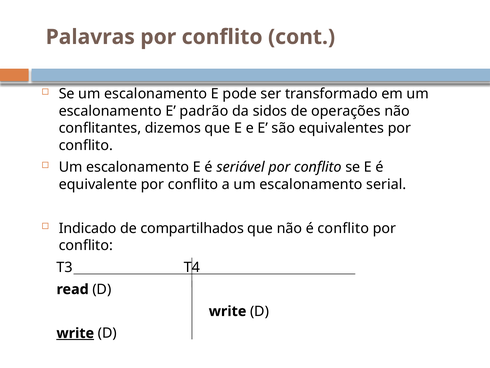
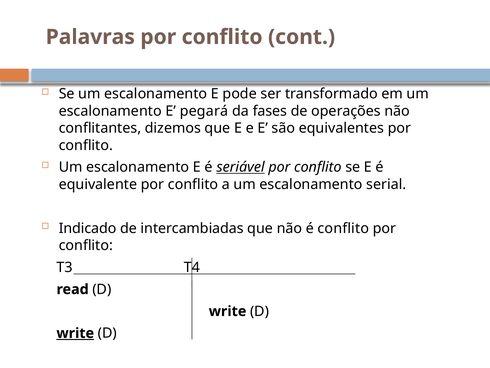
padrão: padrão -> pegará
sidos: sidos -> fases
seriável underline: none -> present
compartilhados: compartilhados -> intercambiadas
